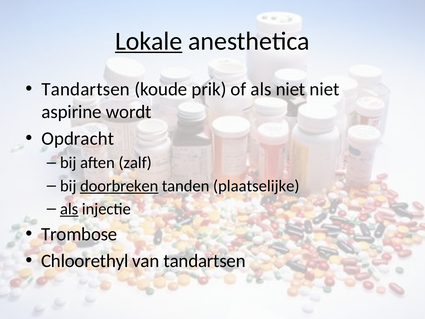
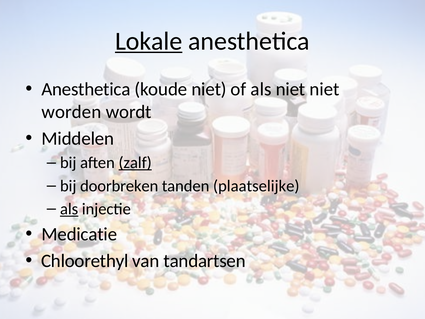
Tandartsen at (86, 89): Tandartsen -> Anesthetica
koude prik: prik -> niet
aspirine: aspirine -> worden
Opdracht: Opdracht -> Middelen
zalf underline: none -> present
doorbreken underline: present -> none
Trombose: Trombose -> Medicatie
